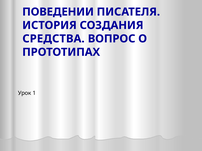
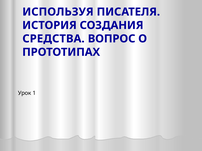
ПОВЕДЕНИИ: ПОВЕДЕНИИ -> ИСПОЛЬЗУЯ
